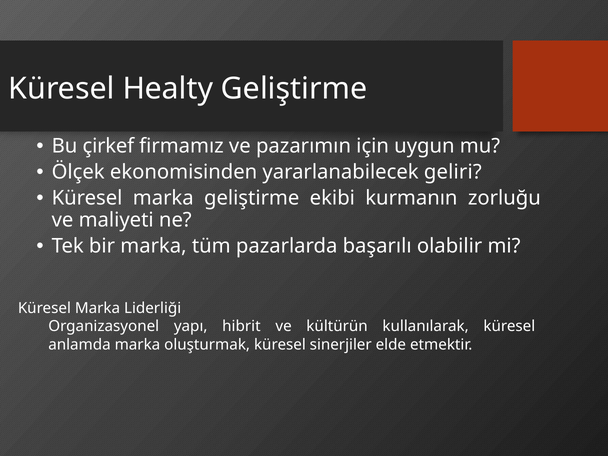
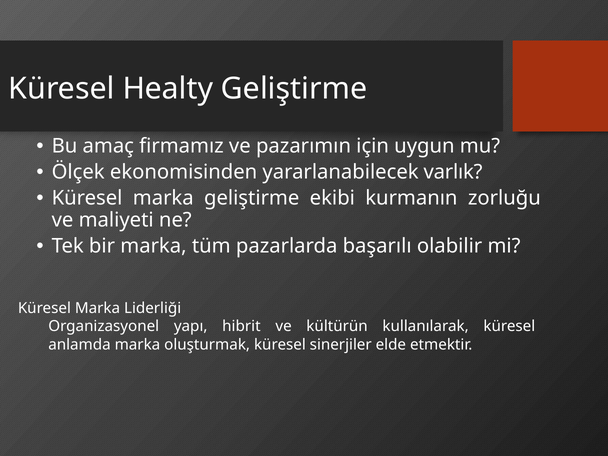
çirkef: çirkef -> amaç
geliri: geliri -> varlık
